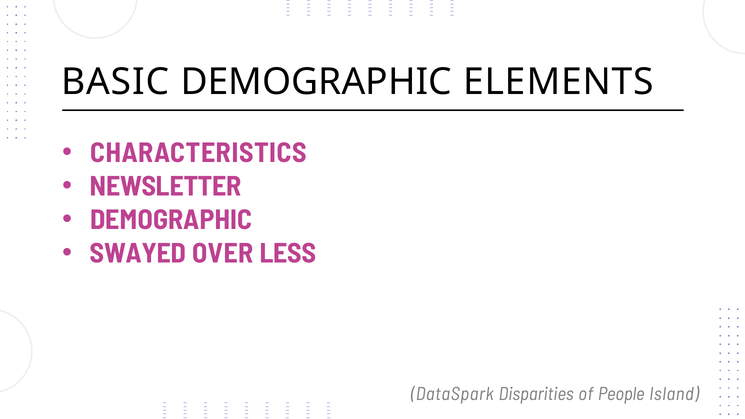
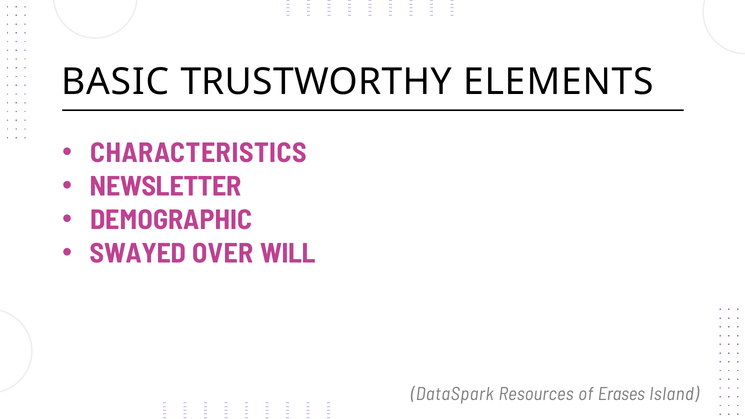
BASIC DEMOGRAPHIC: DEMOGRAPHIC -> TRUSTWORTHY
LESS: LESS -> WILL
Disparities: Disparities -> Resources
People: People -> Erases
